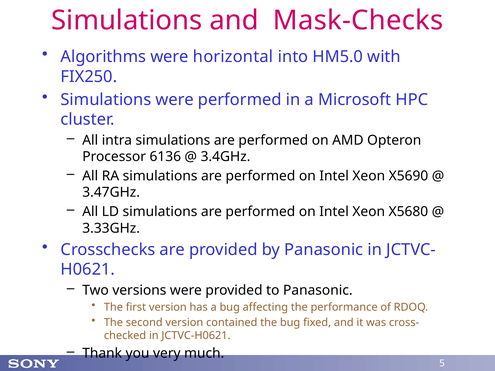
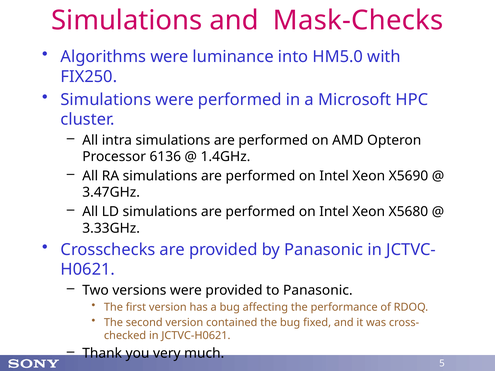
horizontal: horizontal -> luminance
3.4GHz: 3.4GHz -> 1.4GHz
